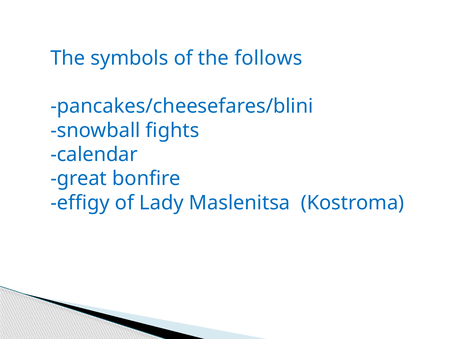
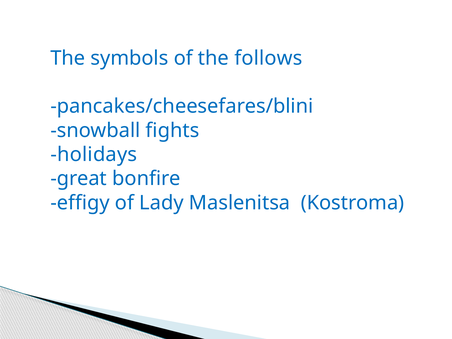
calendar: calendar -> holidays
